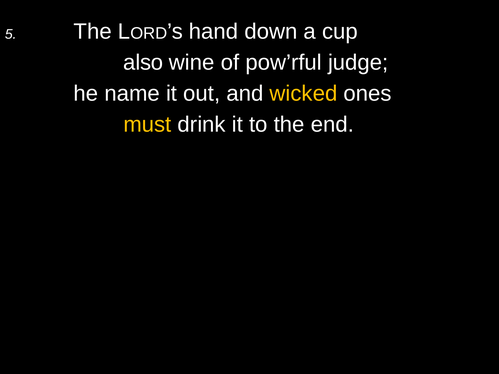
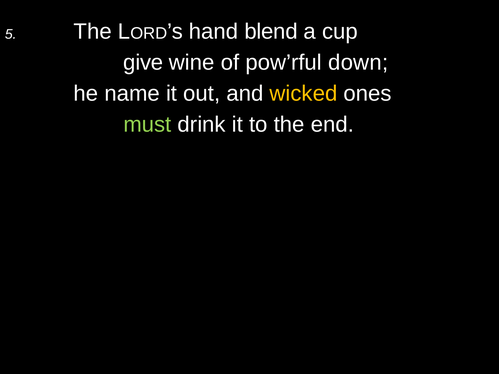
down: down -> blend
also: also -> give
judge: judge -> down
must colour: yellow -> light green
